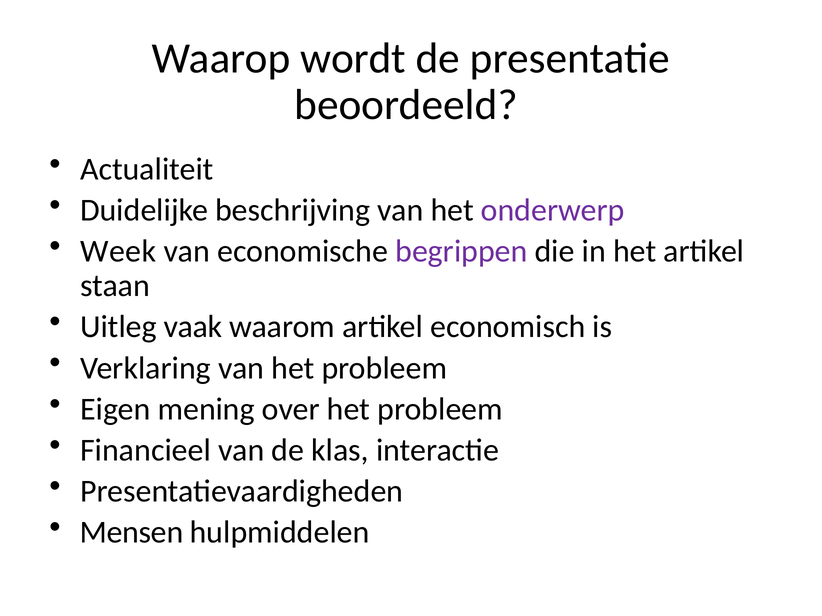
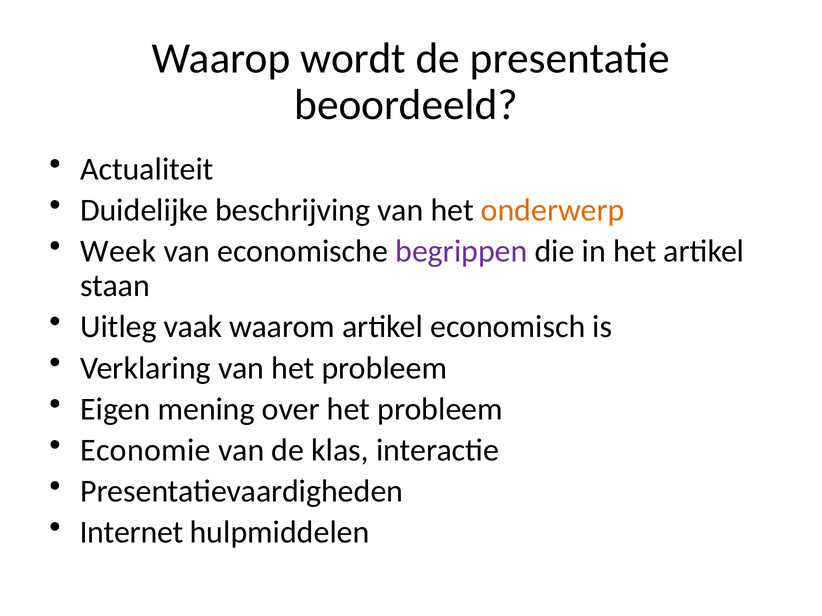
onderwerp colour: purple -> orange
Financieel: Financieel -> Economie
Mensen: Mensen -> Internet
